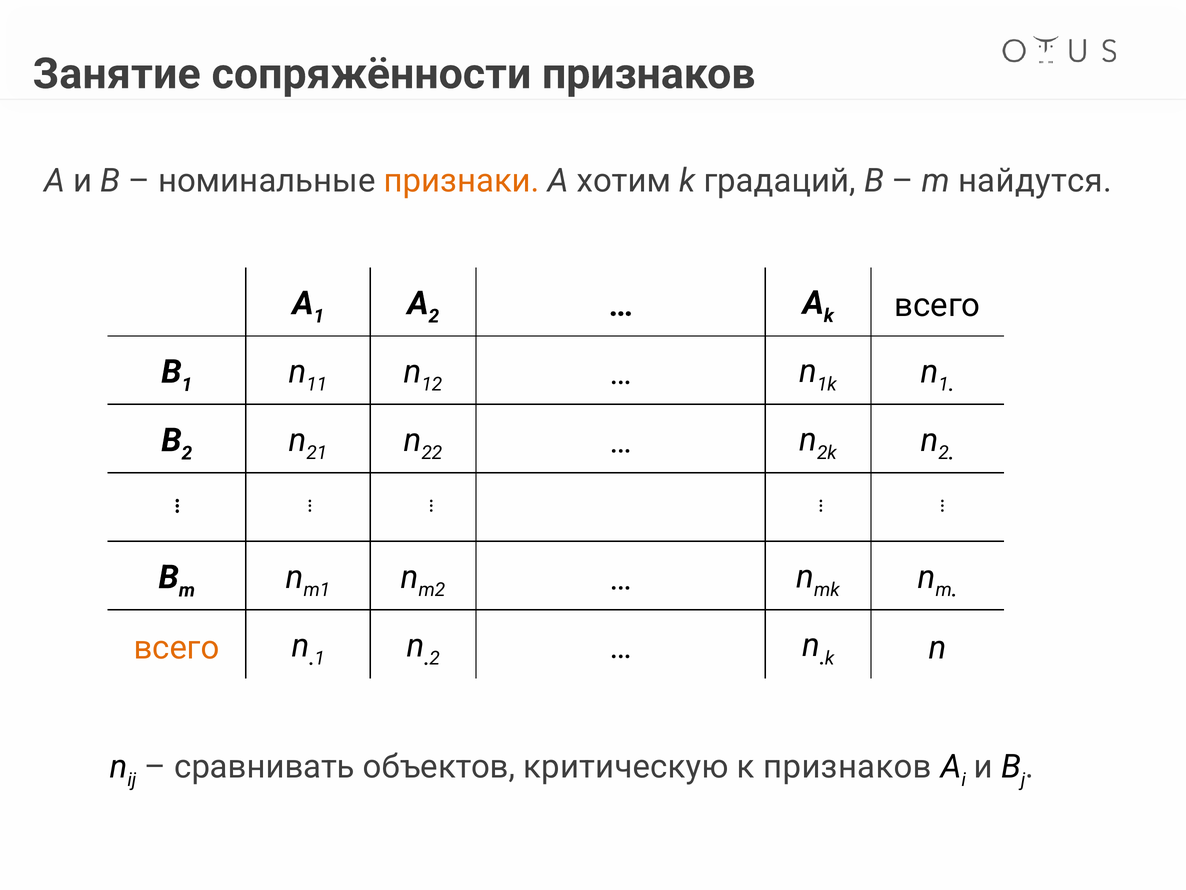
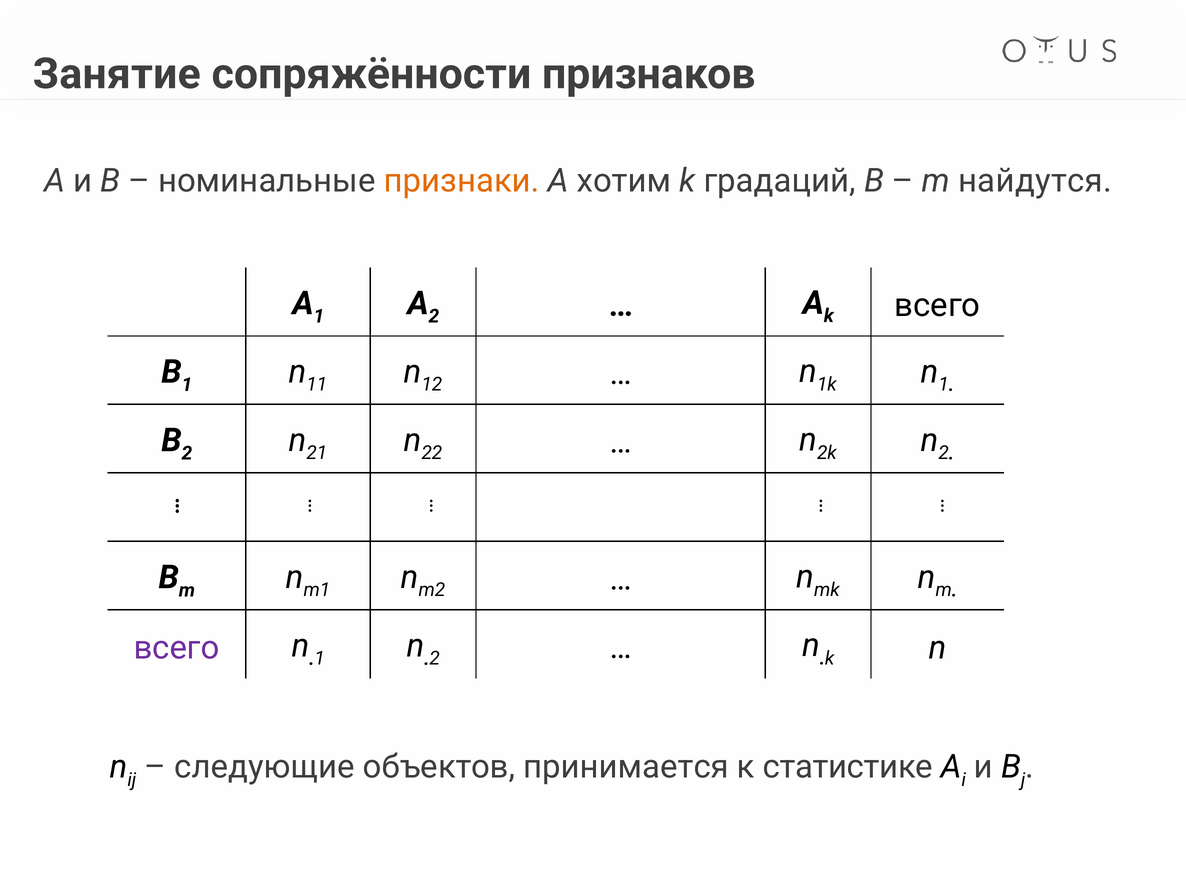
всего at (177, 647) colour: orange -> purple
сравнивать: сравнивать -> следующие
критическую: критическую -> принимается
к признаков: признаков -> статистике
